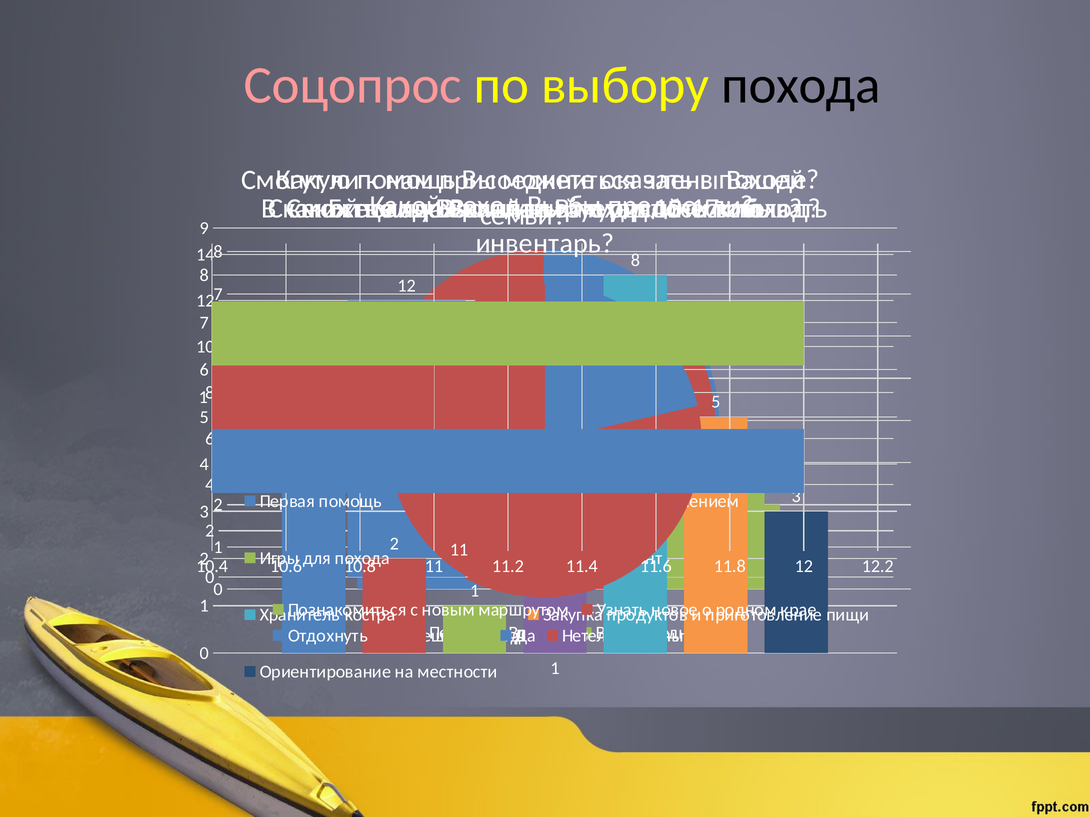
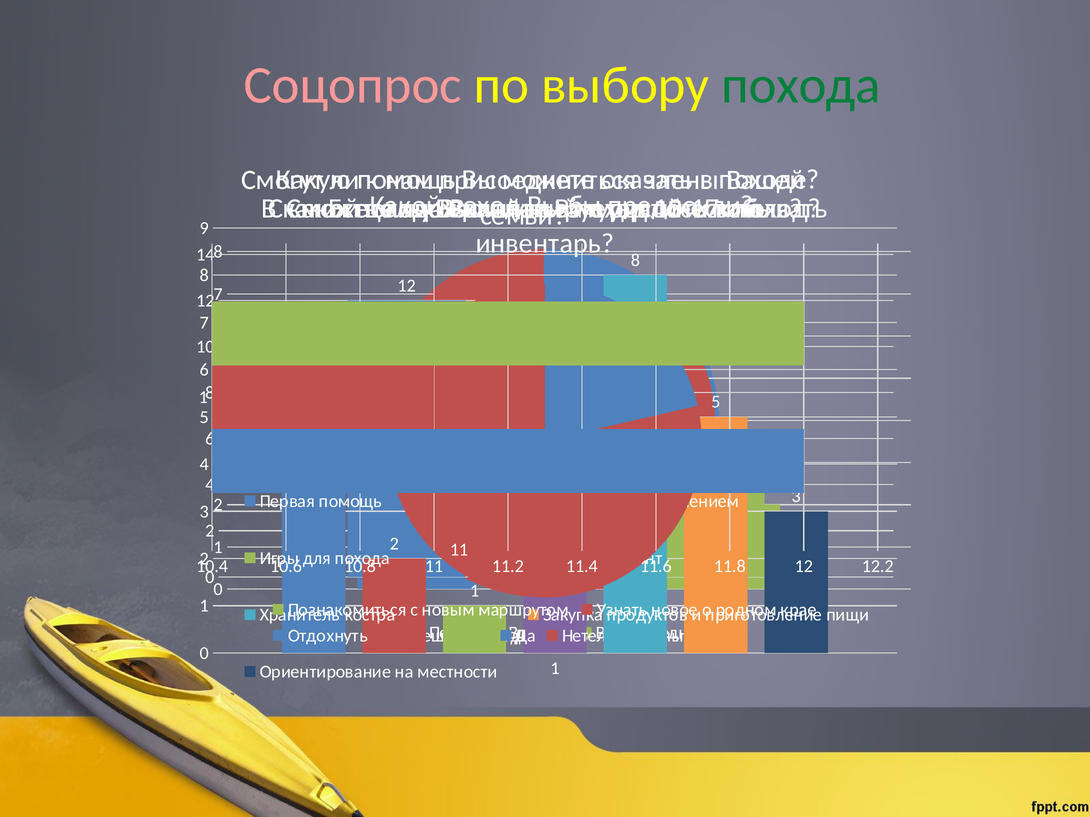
похода at (801, 86) colour: black -> green
